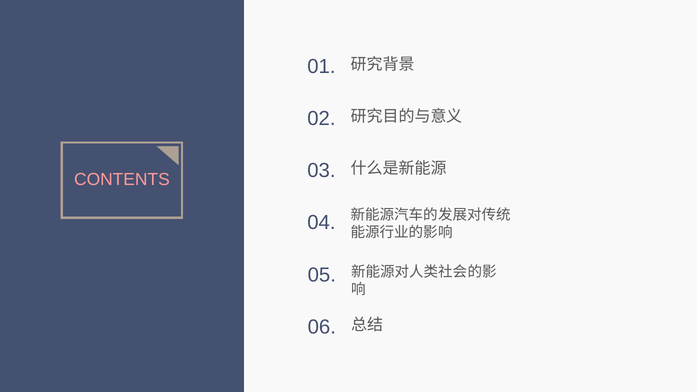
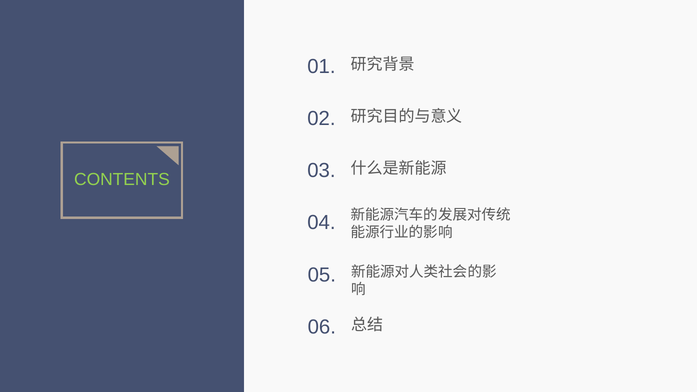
CONTENTS colour: pink -> light green
